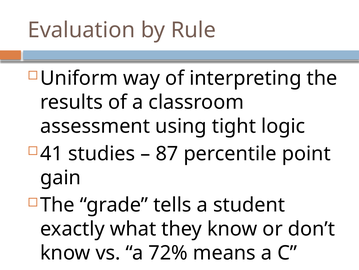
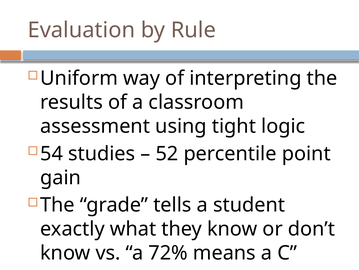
41: 41 -> 54
87: 87 -> 52
